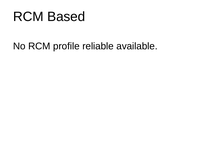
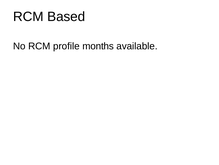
reliable: reliable -> months
